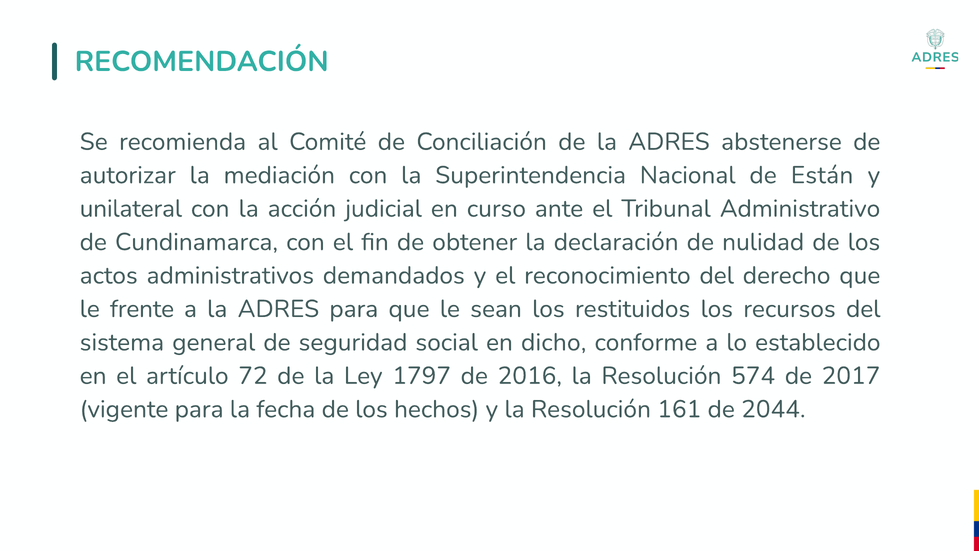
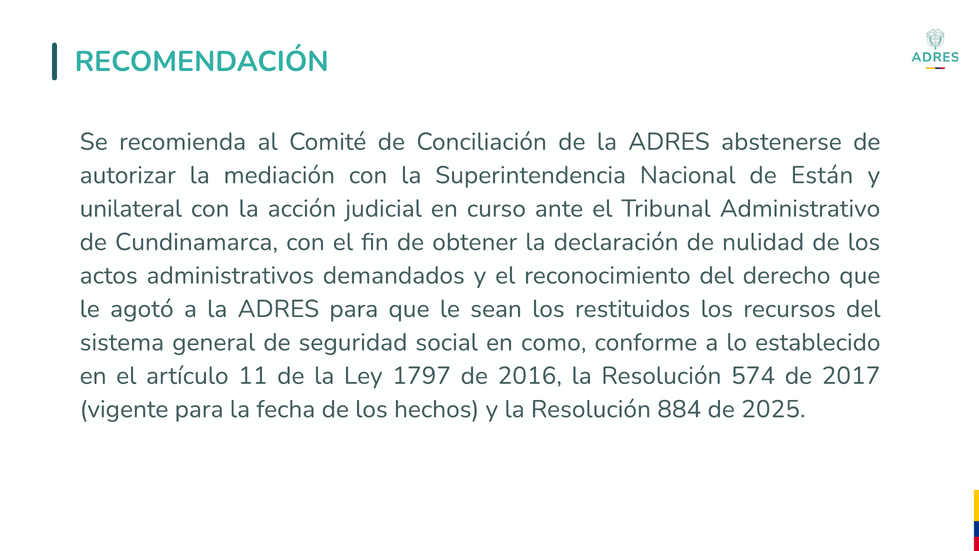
frente: frente -> agotó
dicho: dicho -> como
72: 72 -> 11
161: 161 -> 884
2044: 2044 -> 2025
